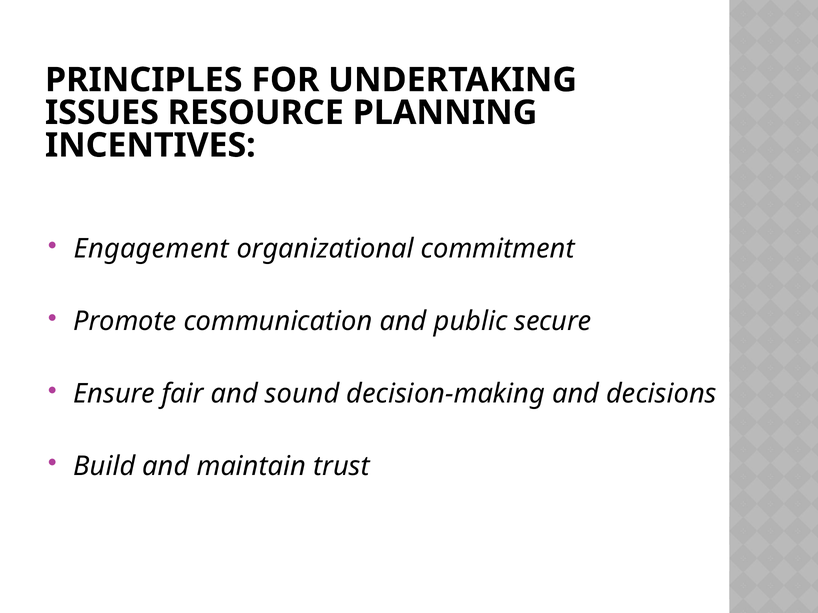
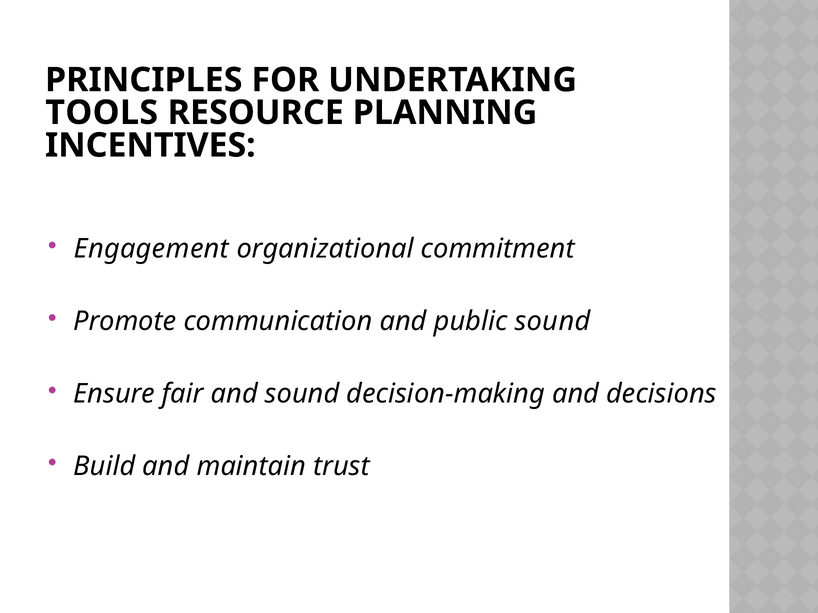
ISSUES: ISSUES -> TOOLS
public secure: secure -> sound
